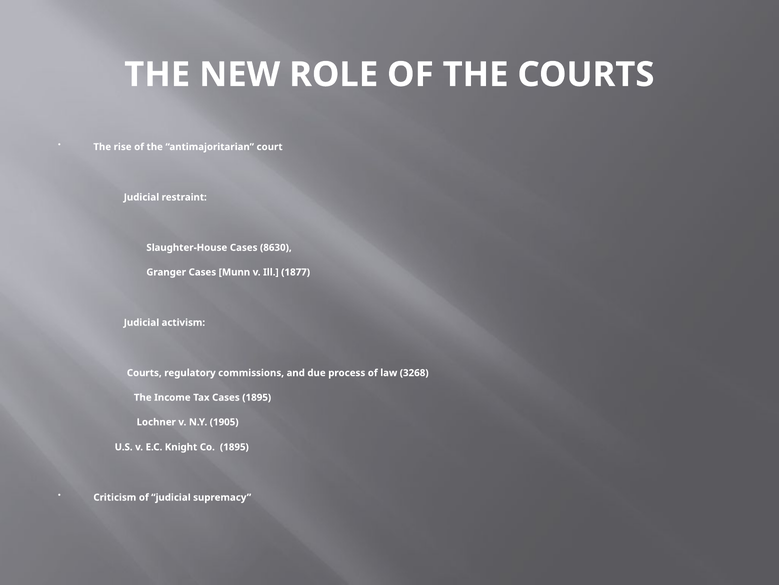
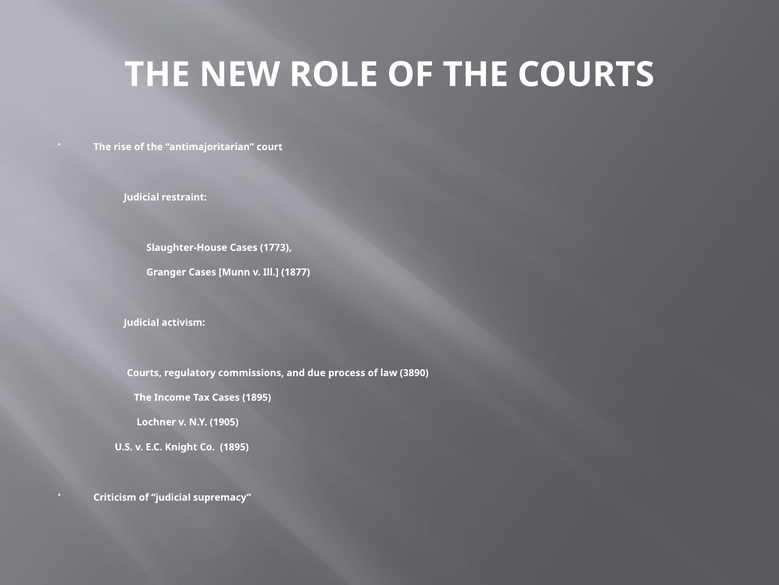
8630: 8630 -> 1773
3268: 3268 -> 3890
